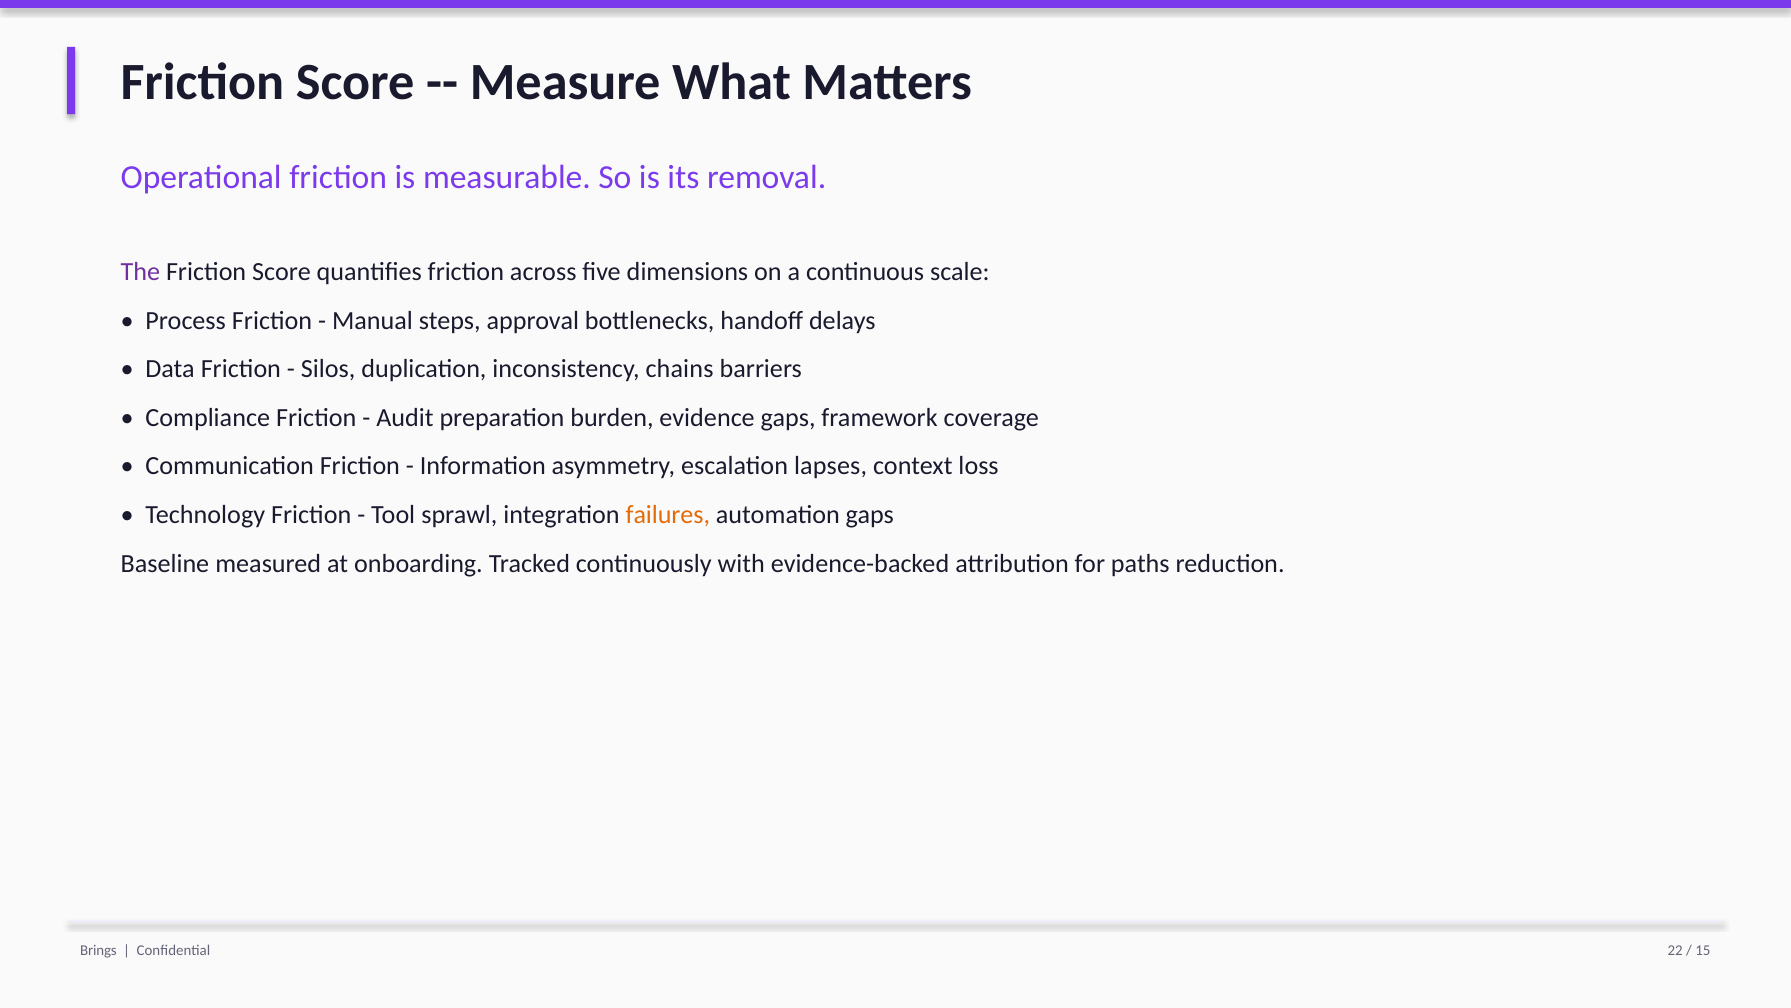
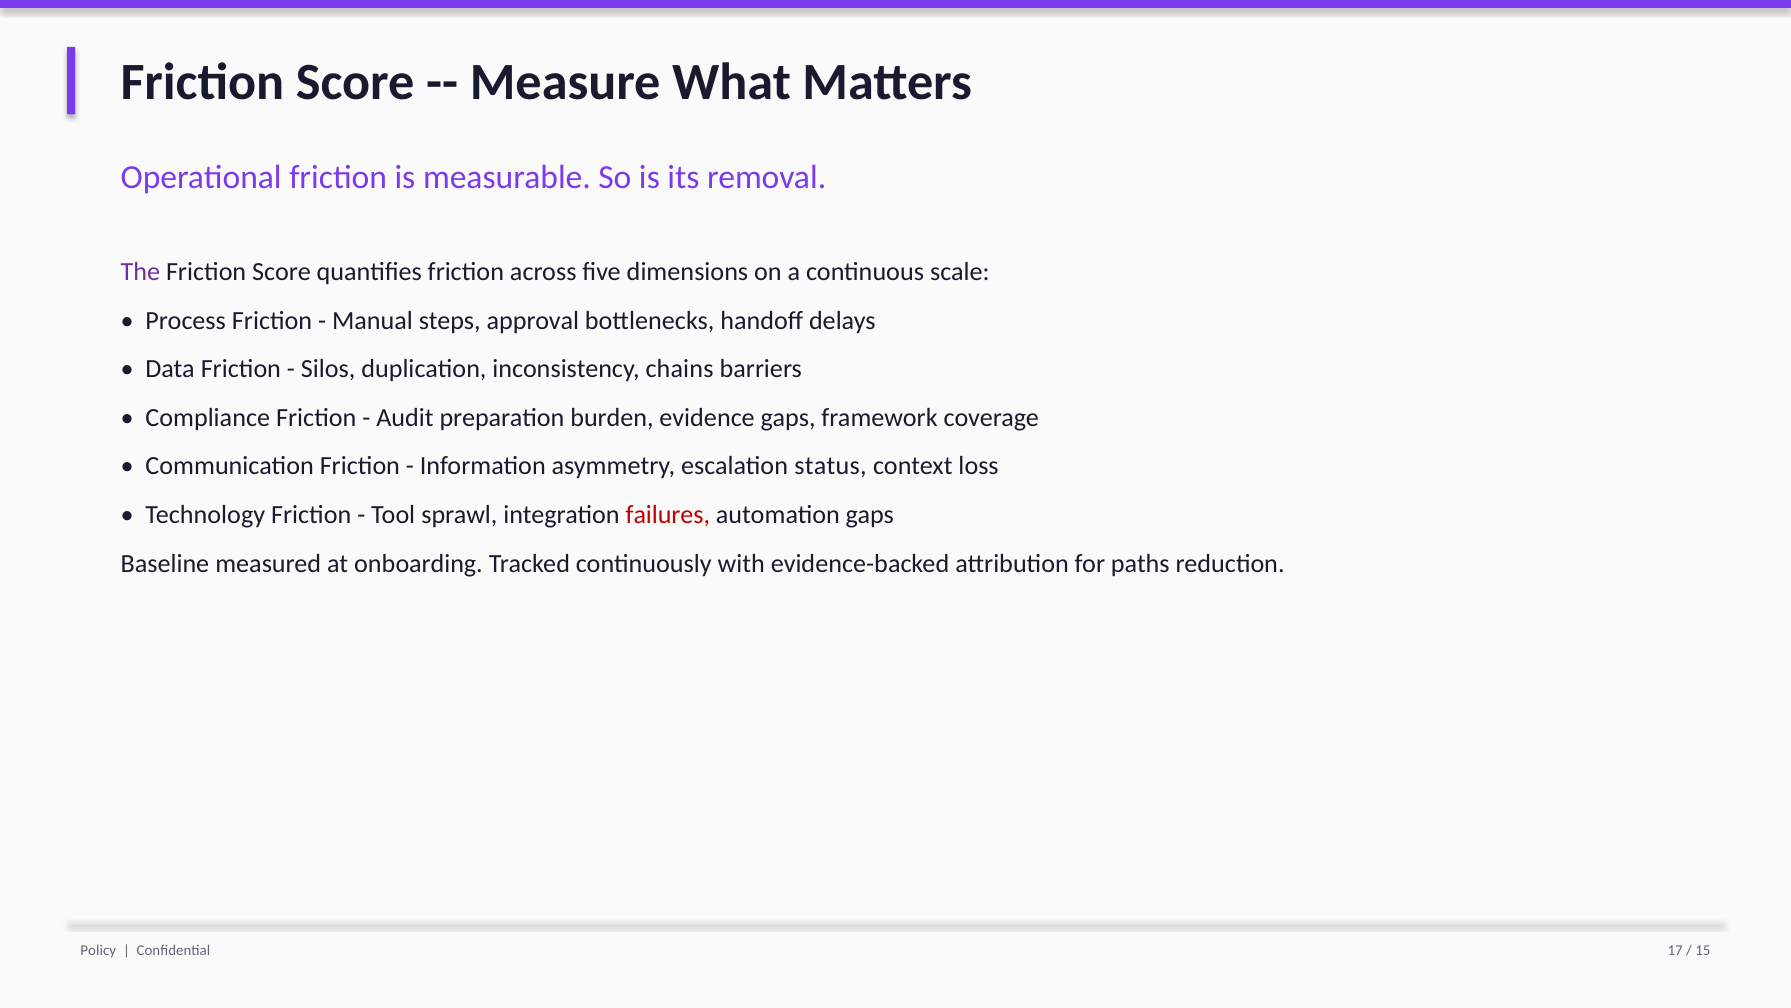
lapses: lapses -> status
failures colour: orange -> red
Brings: Brings -> Policy
22: 22 -> 17
